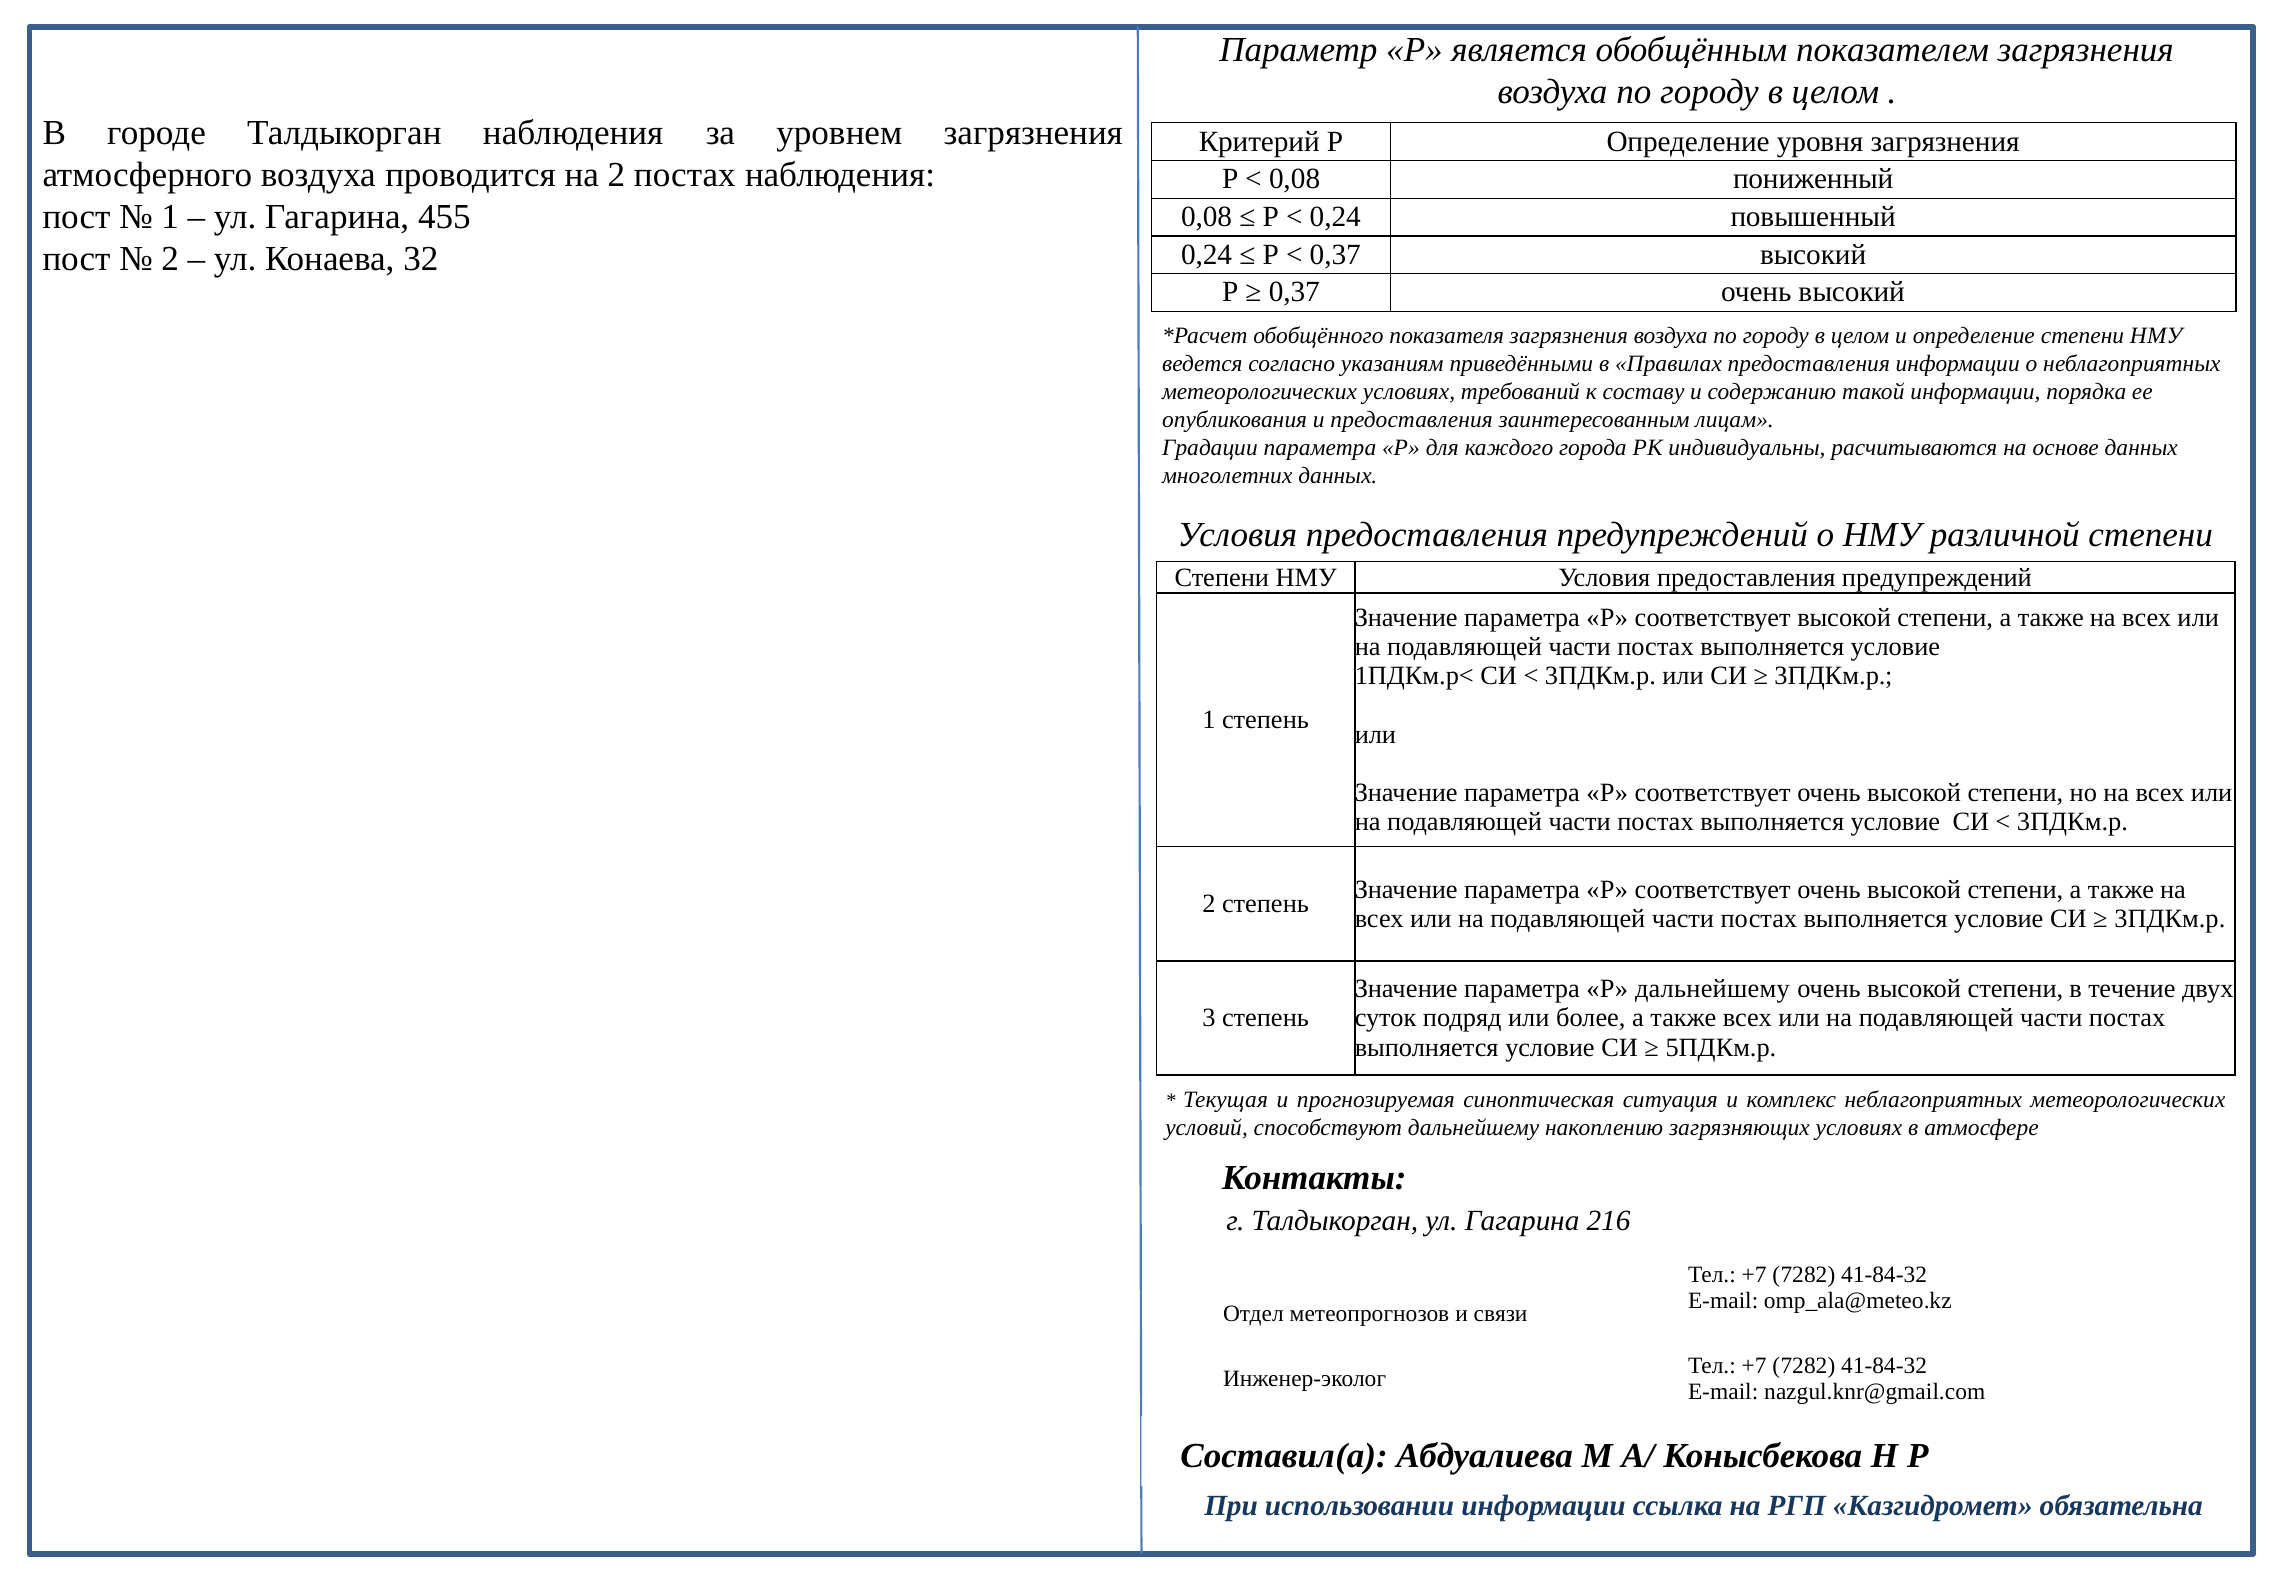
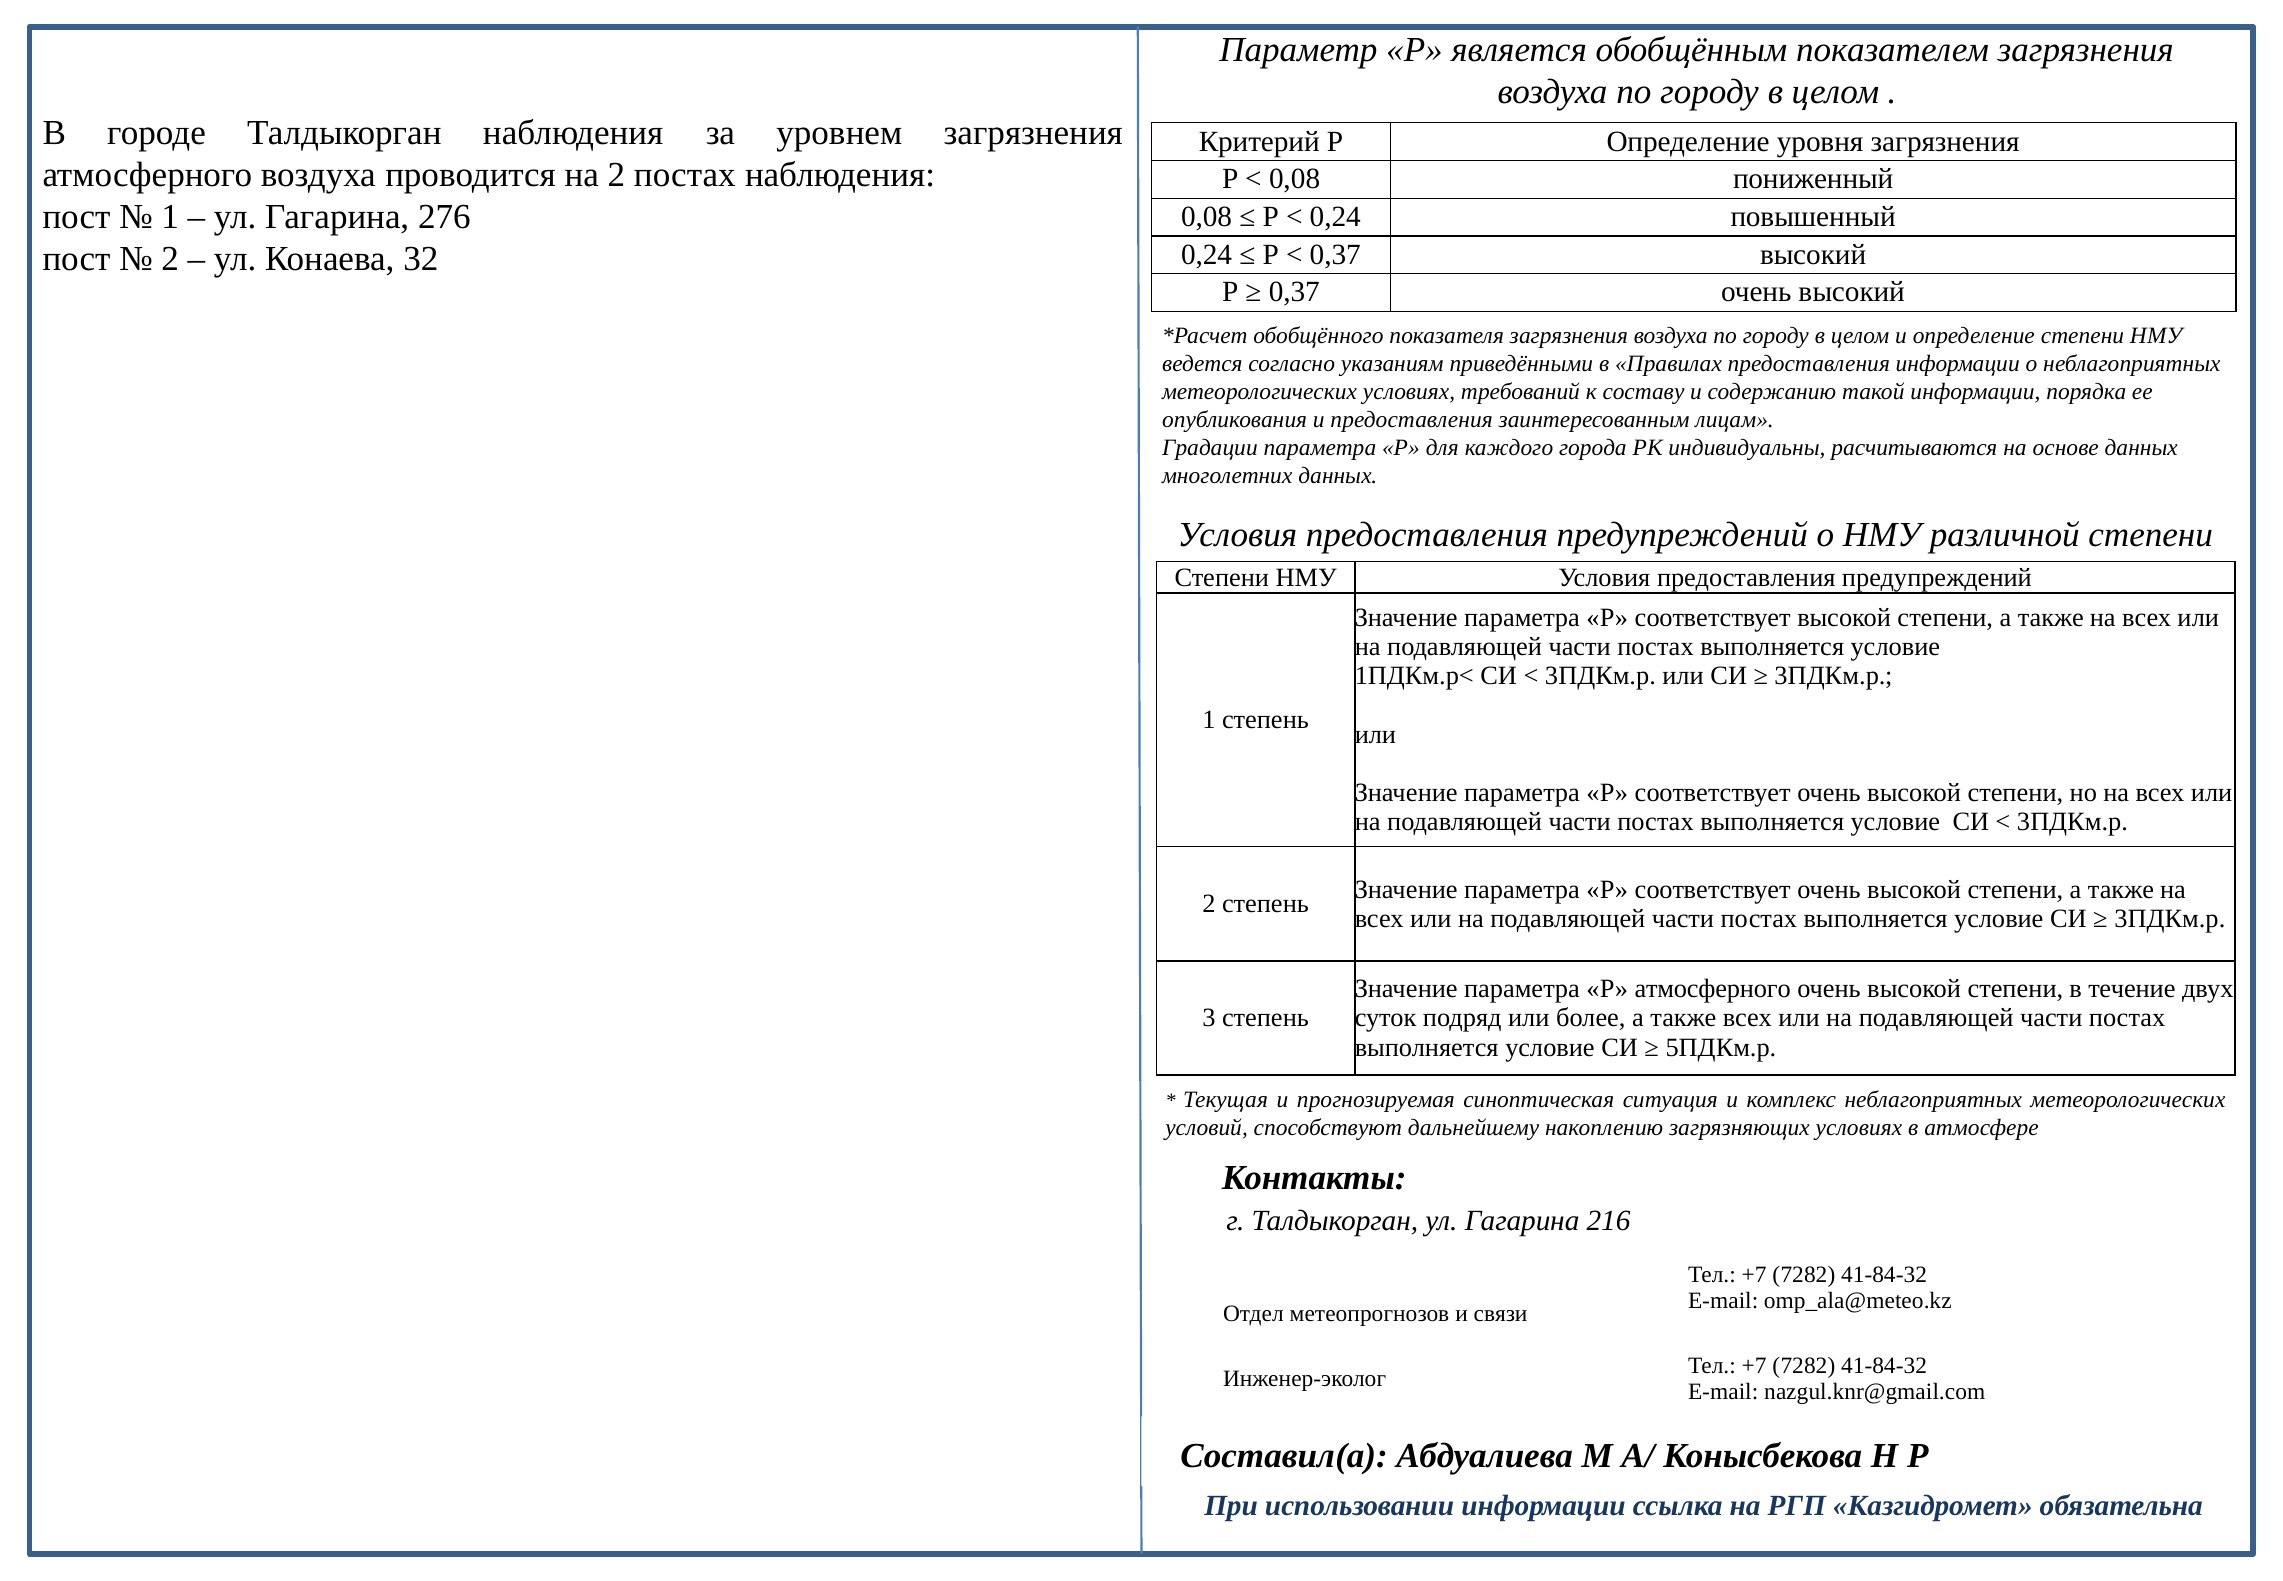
455: 455 -> 276
Р дальнейшему: дальнейшему -> атмосферного
